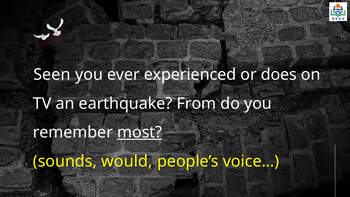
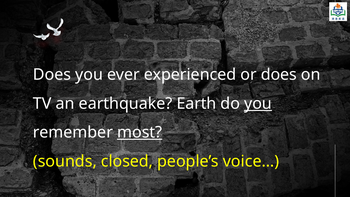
Seen at (52, 75): Seen -> Does
From: From -> Earth
you at (258, 103) underline: none -> present
would: would -> closed
